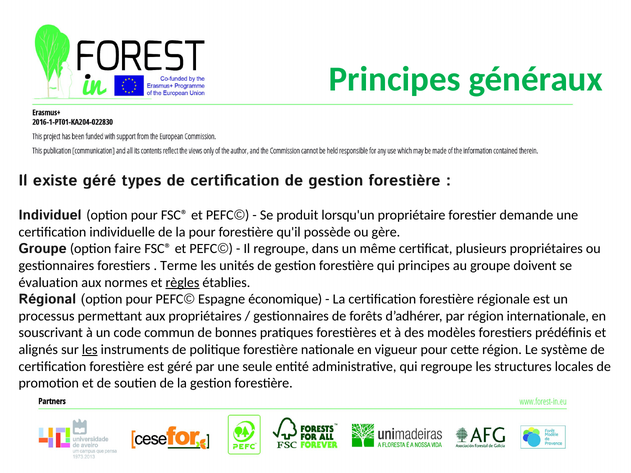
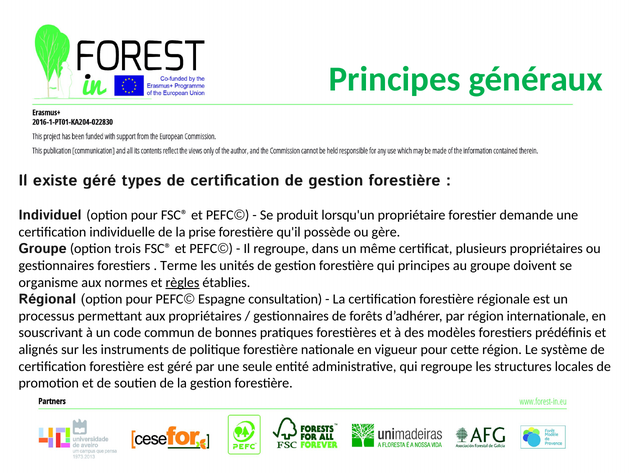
la pour: pour -> prise
faire: faire -> trois
évaluation: évaluation -> organisme
économique: économique -> consultation
les at (90, 350) underline: present -> none
